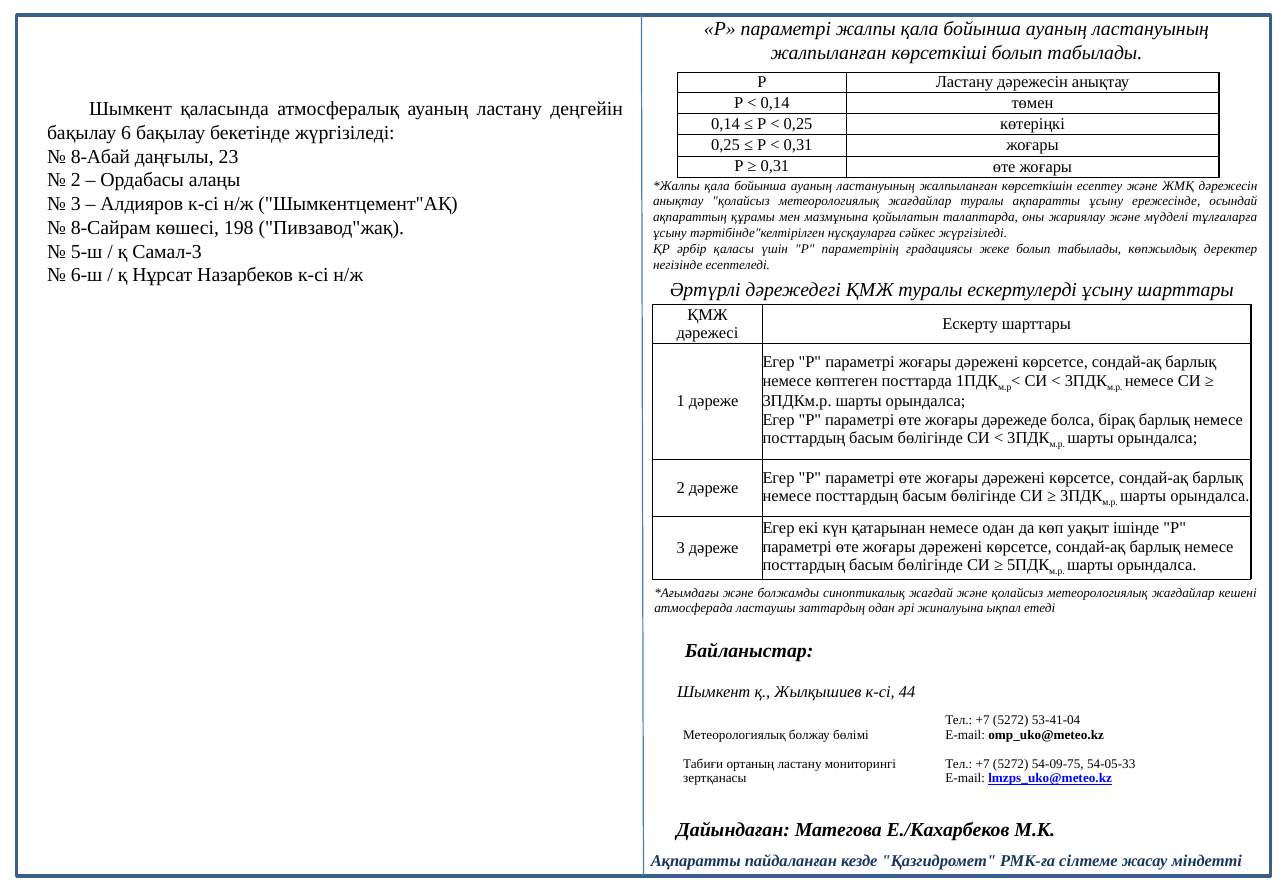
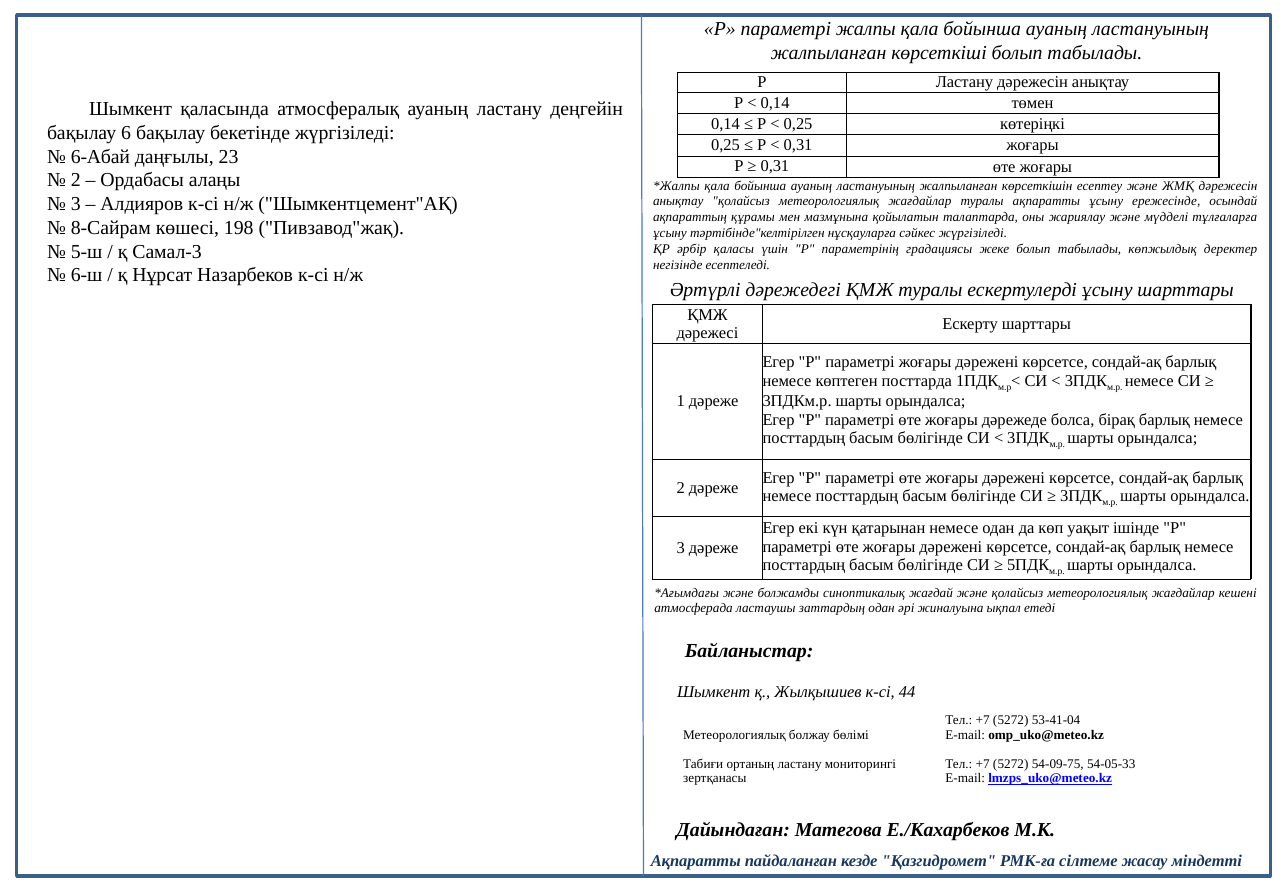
8-Абай: 8-Абай -> 6-Абай
